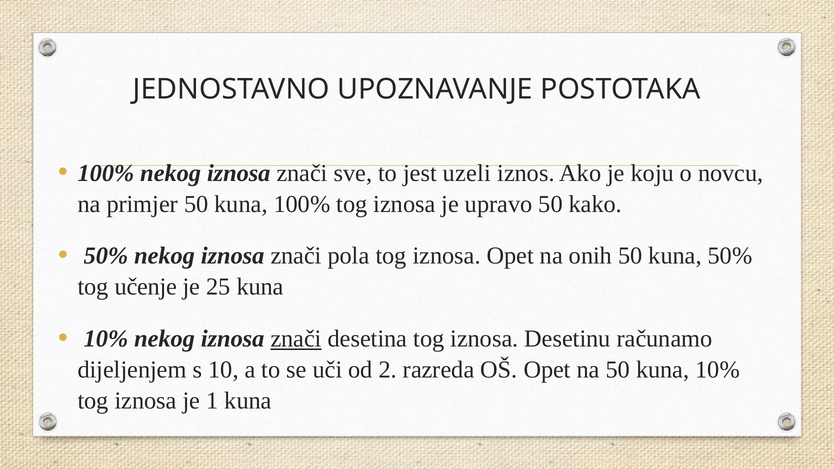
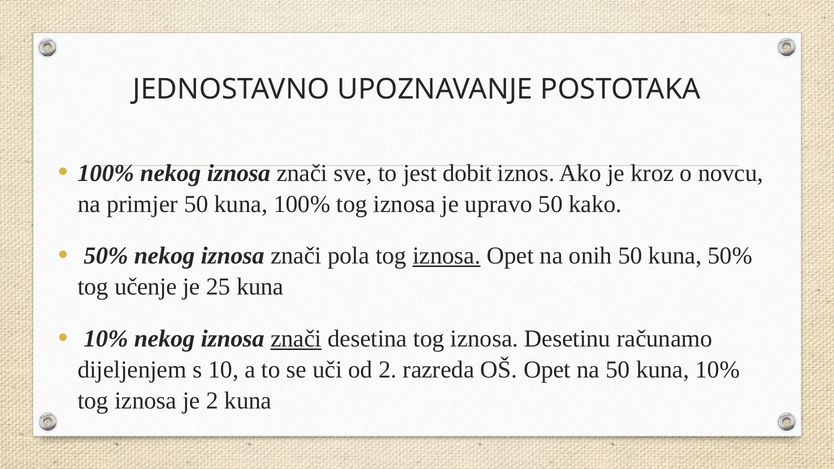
uzeli: uzeli -> dobit
koju: koju -> kroz
iznosa at (447, 256) underline: none -> present
je 1: 1 -> 2
